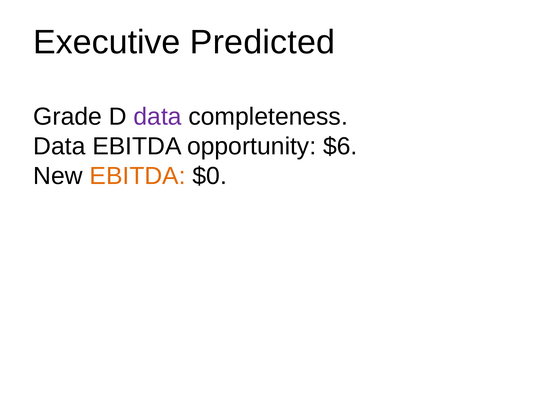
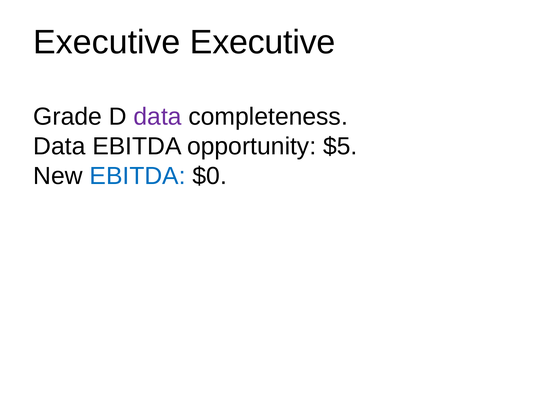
Executive Predicted: Predicted -> Executive
$6: $6 -> $5
EBITDA at (138, 176) colour: orange -> blue
